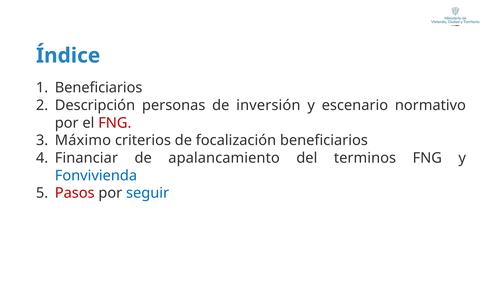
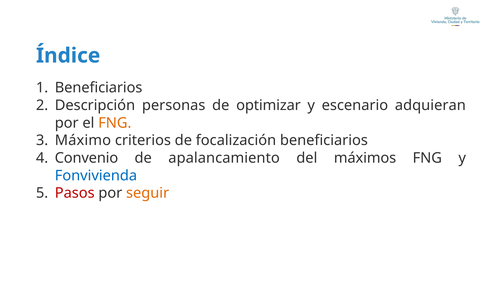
inversión: inversión -> optimizar
normativo: normativo -> adquieran
FNG at (115, 123) colour: red -> orange
Financiar: Financiar -> Convenio
terminos: terminos -> máximos
seguir colour: blue -> orange
